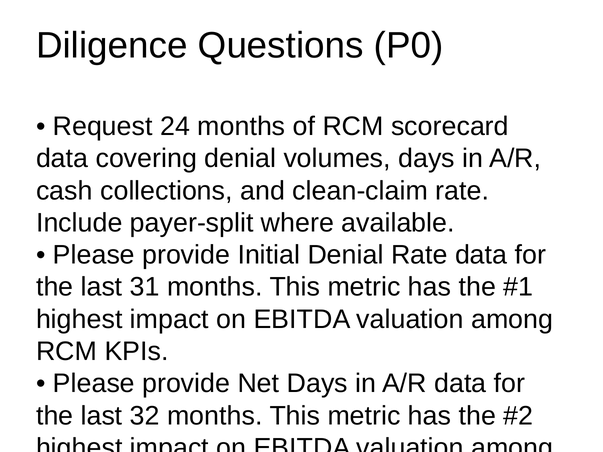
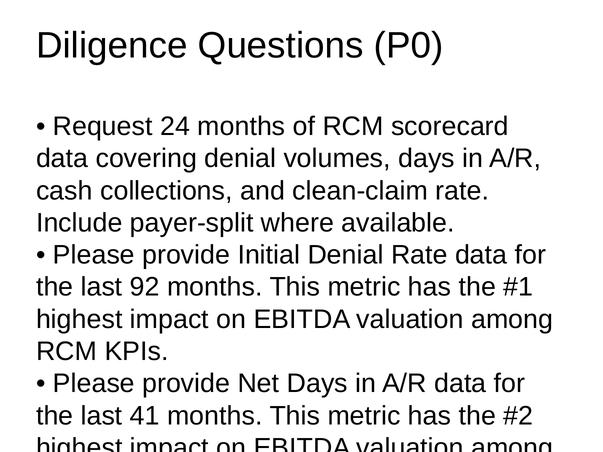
31: 31 -> 92
32: 32 -> 41
